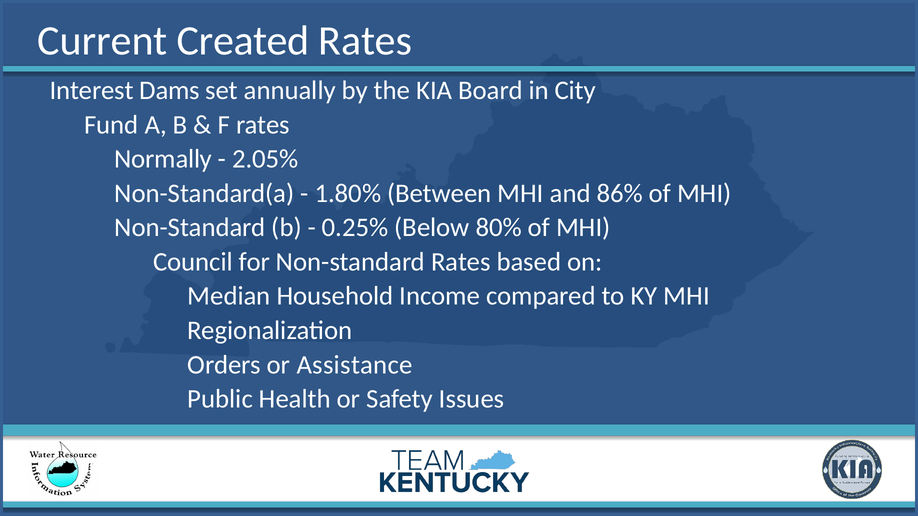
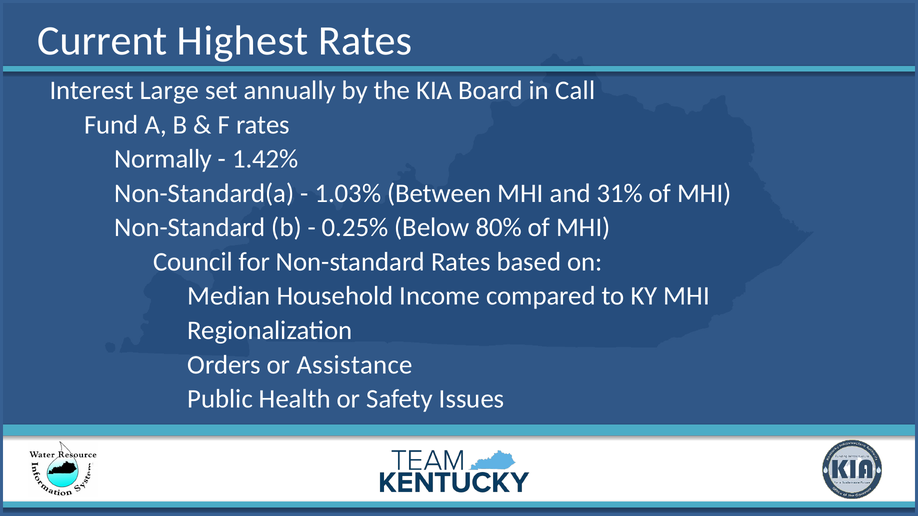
Created: Created -> Highest
Dams: Dams -> Large
City: City -> Call
2.05%: 2.05% -> 1.42%
1.80%: 1.80% -> 1.03%
86%: 86% -> 31%
